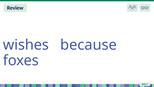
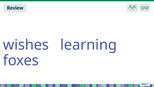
because: because -> learning
